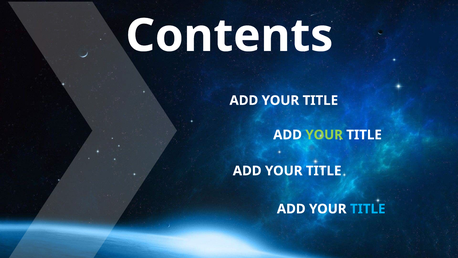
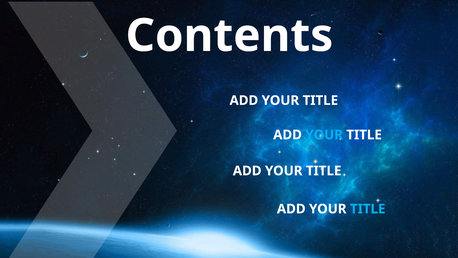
YOUR at (324, 135) colour: light green -> light blue
